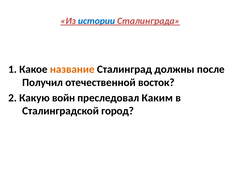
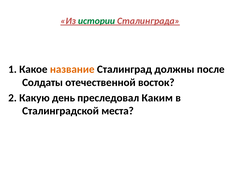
истории colour: blue -> green
Получил: Получил -> Солдаты
войн: войн -> день
город: город -> места
